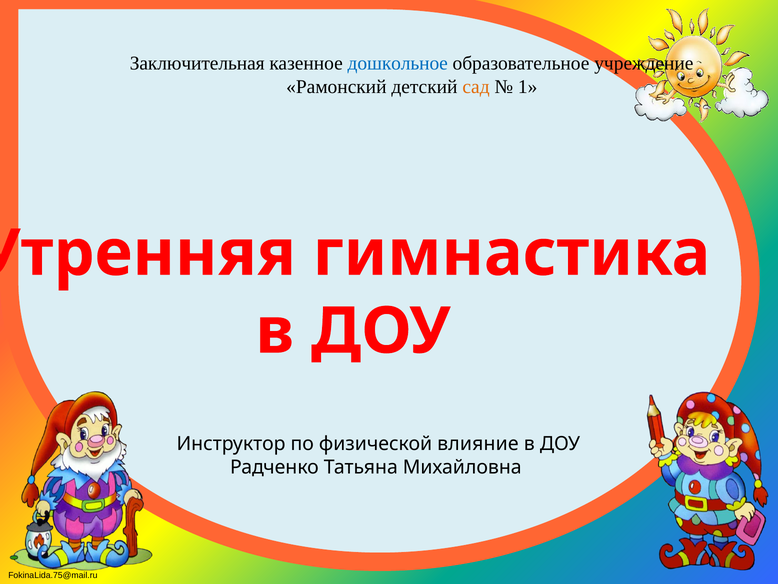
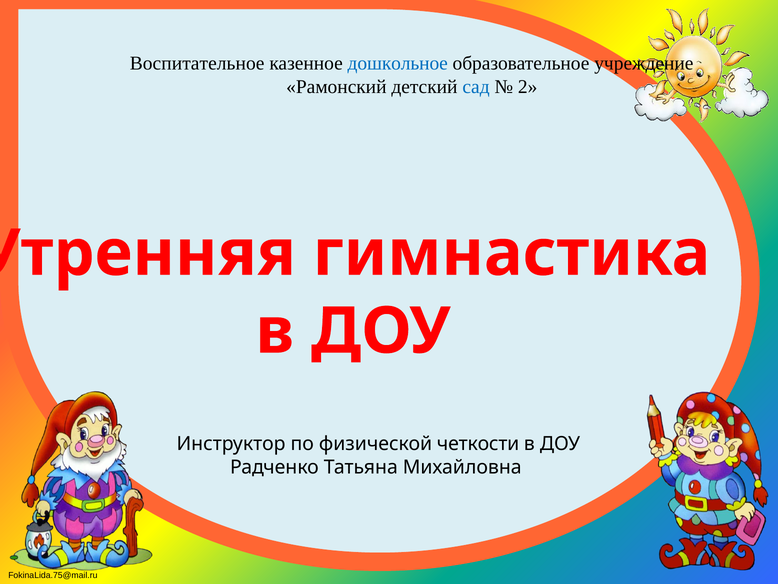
Заключительная: Заключительная -> Воспитательное
сад colour: orange -> blue
1: 1 -> 2
влияние: влияние -> четкости
